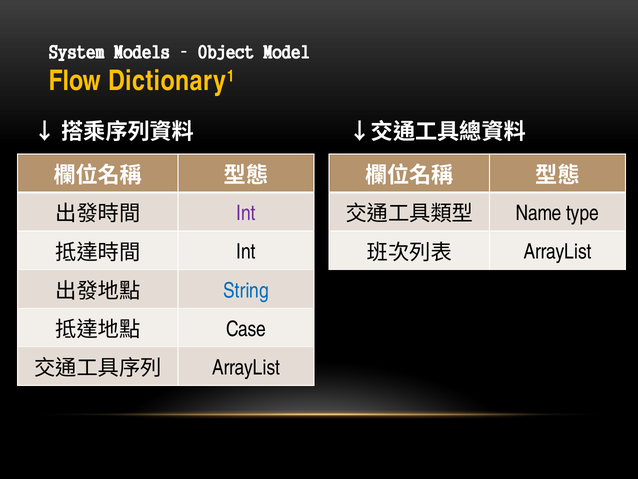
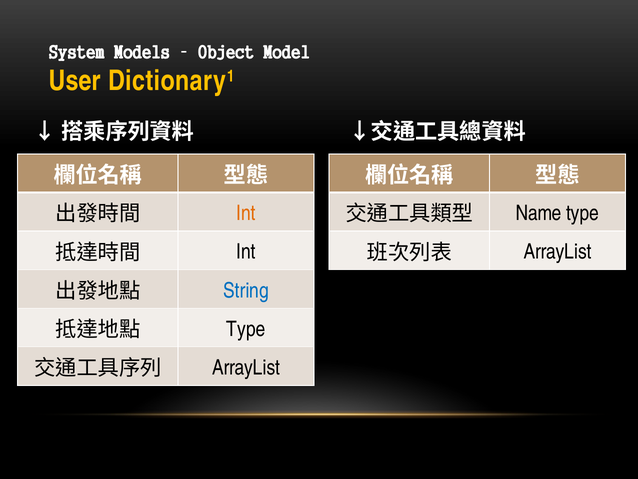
Flow: Flow -> User
Int at (246, 213) colour: purple -> orange
Case at (246, 329): Case -> Type
